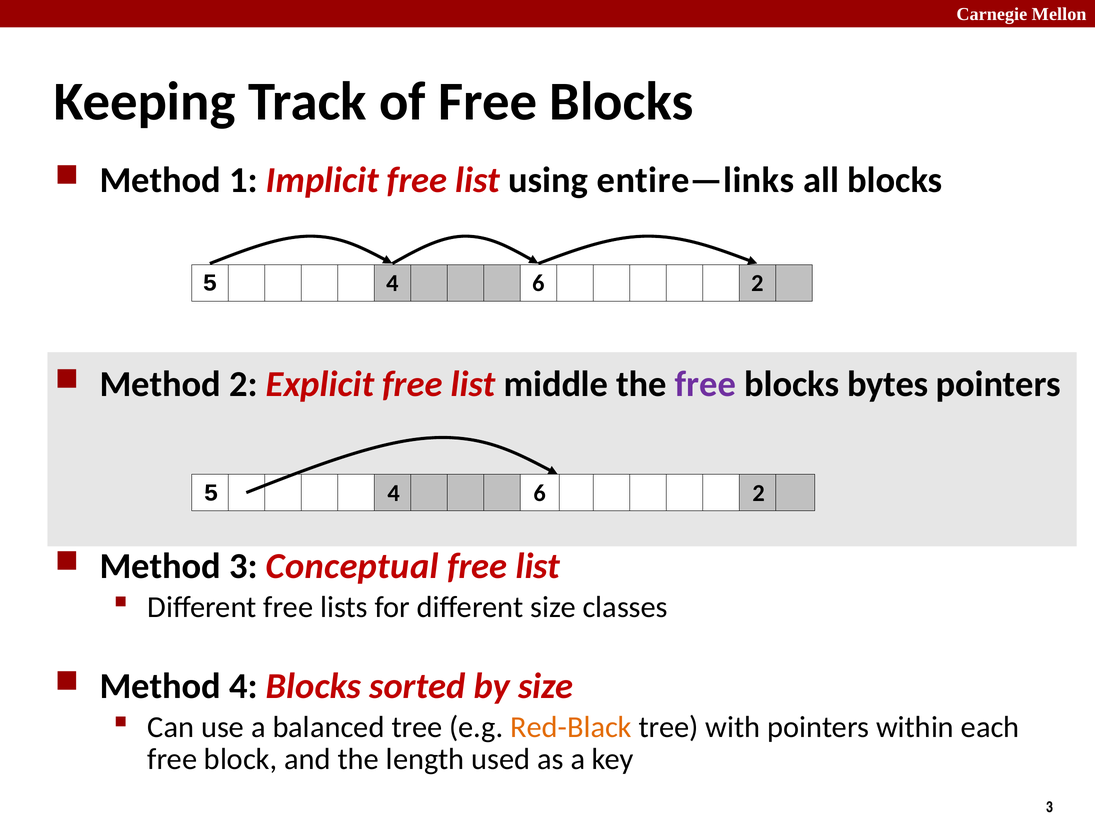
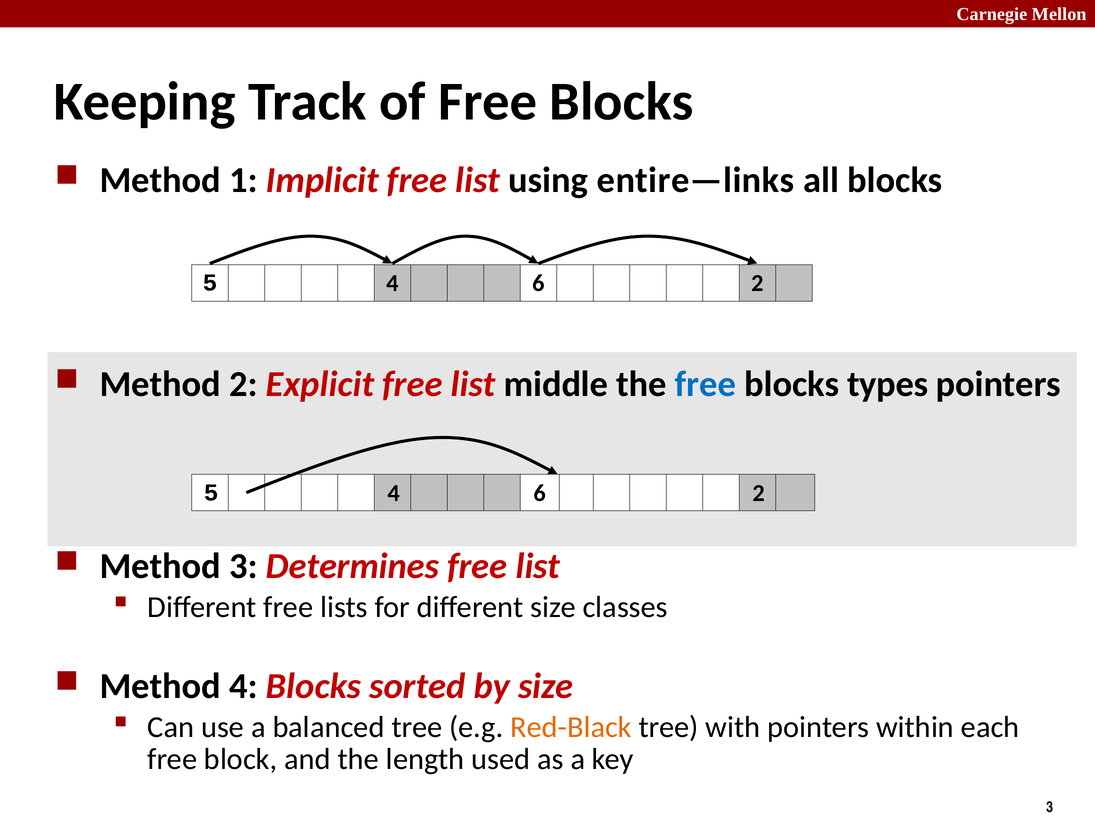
free at (705, 384) colour: purple -> blue
bytes: bytes -> types
Conceptual: Conceptual -> Determines
